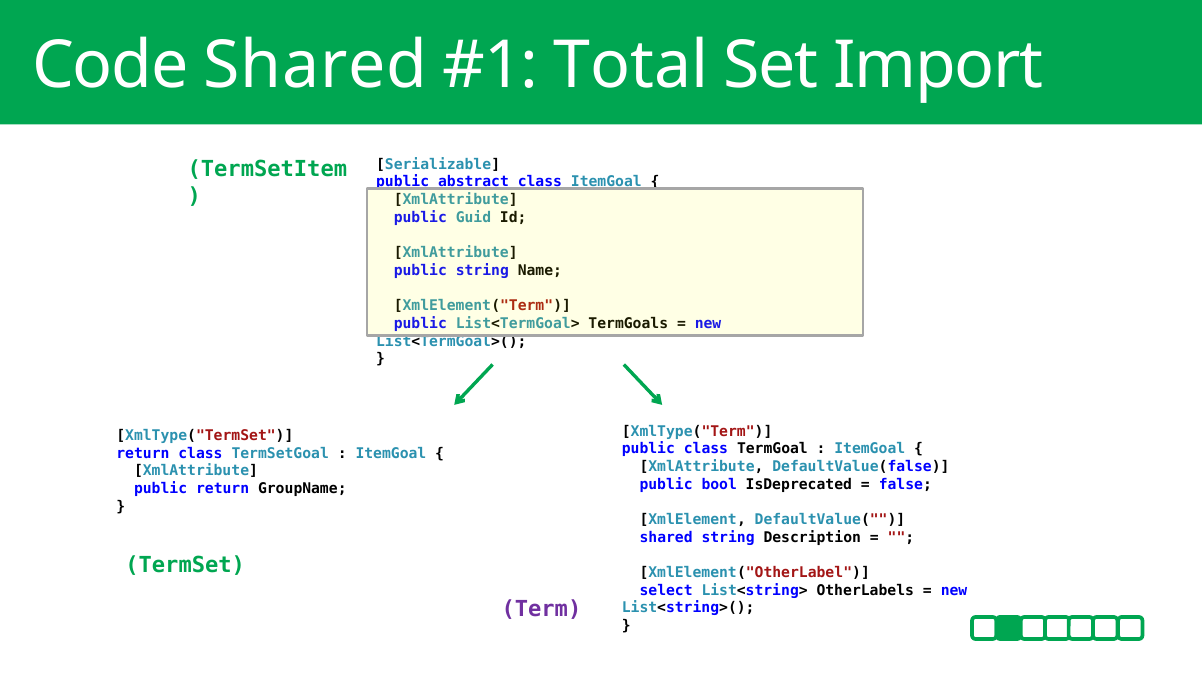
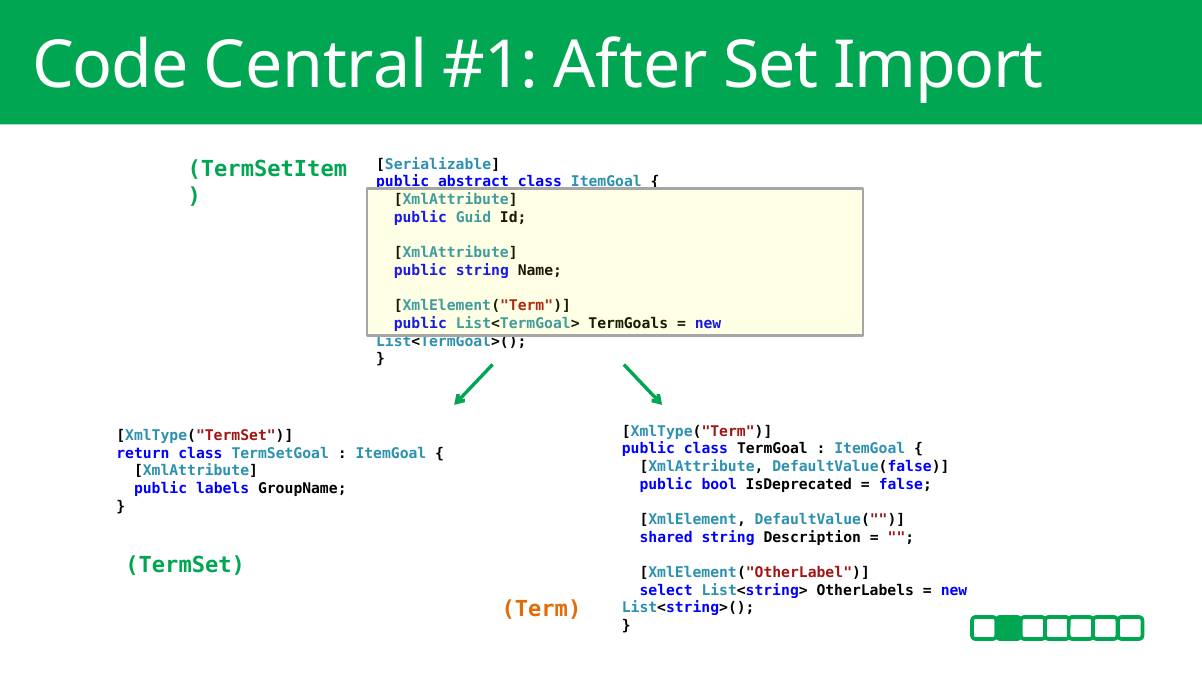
Code Shared: Shared -> Central
Total: Total -> After
public return: return -> labels
Term colour: purple -> orange
